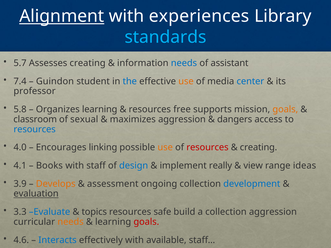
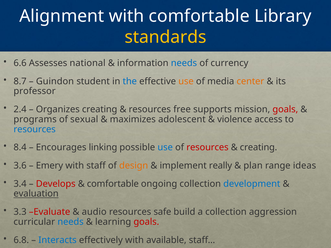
Alignment underline: present -> none
with experiences: experiences -> comfortable
standards colour: light blue -> yellow
5.7: 5.7 -> 6.6
Assesses creating: creating -> national
assistant: assistant -> currency
7.4: 7.4 -> 8.7
center colour: blue -> orange
5.8: 5.8 -> 2.4
Organizes learning: learning -> creating
goals at (285, 110) colour: orange -> red
classroom: classroom -> programs
maximizes aggression: aggression -> adolescent
dangers: dangers -> violence
4.0: 4.0 -> 8.4
use at (165, 148) colour: orange -> blue
4.1: 4.1 -> 3.6
Books: Books -> Emery
design colour: blue -> orange
view: view -> plan
3.9: 3.9 -> 3.4
Develops colour: orange -> red
assessment at (113, 184): assessment -> comfortable
Evaluate colour: blue -> red
topics: topics -> audio
needs at (71, 222) colour: orange -> blue
4.6: 4.6 -> 6.8
